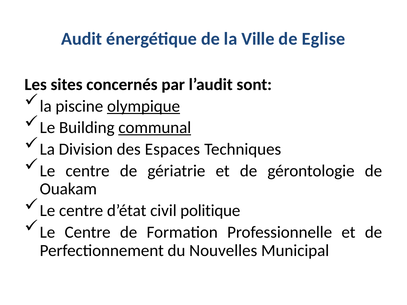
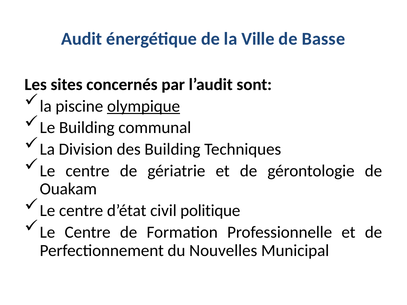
Eglise: Eglise -> Basse
communal underline: present -> none
des Espaces: Espaces -> Building
